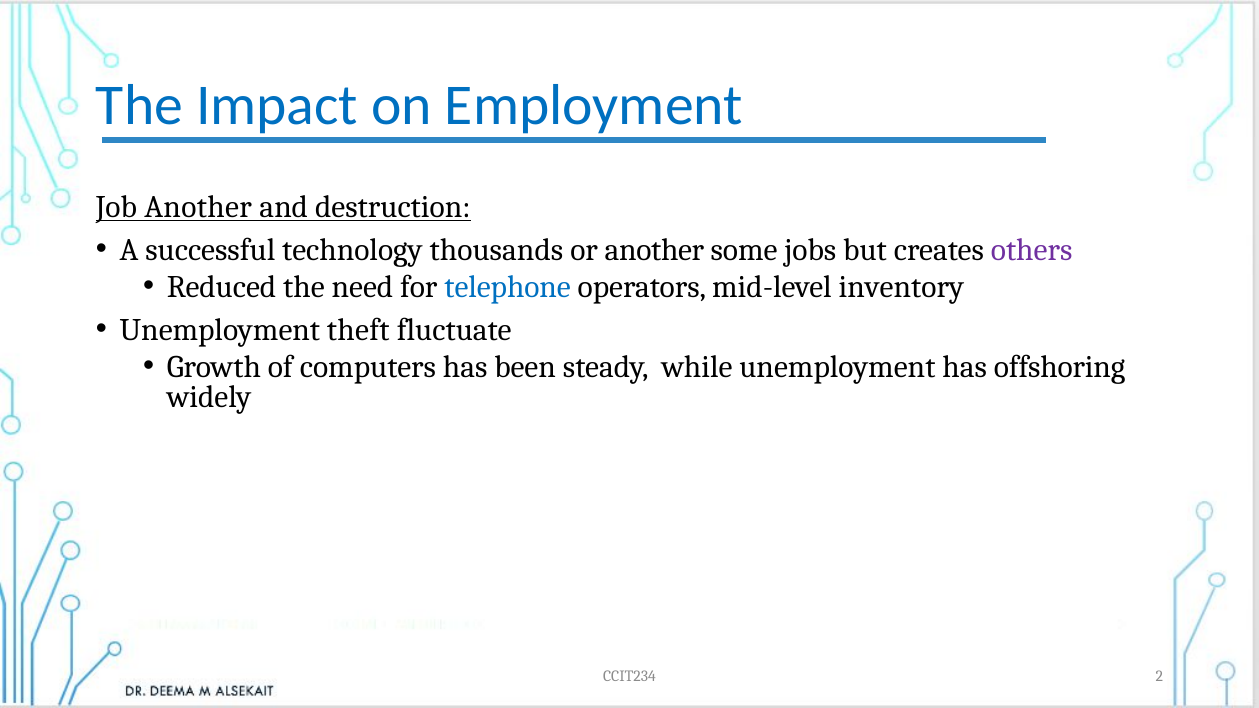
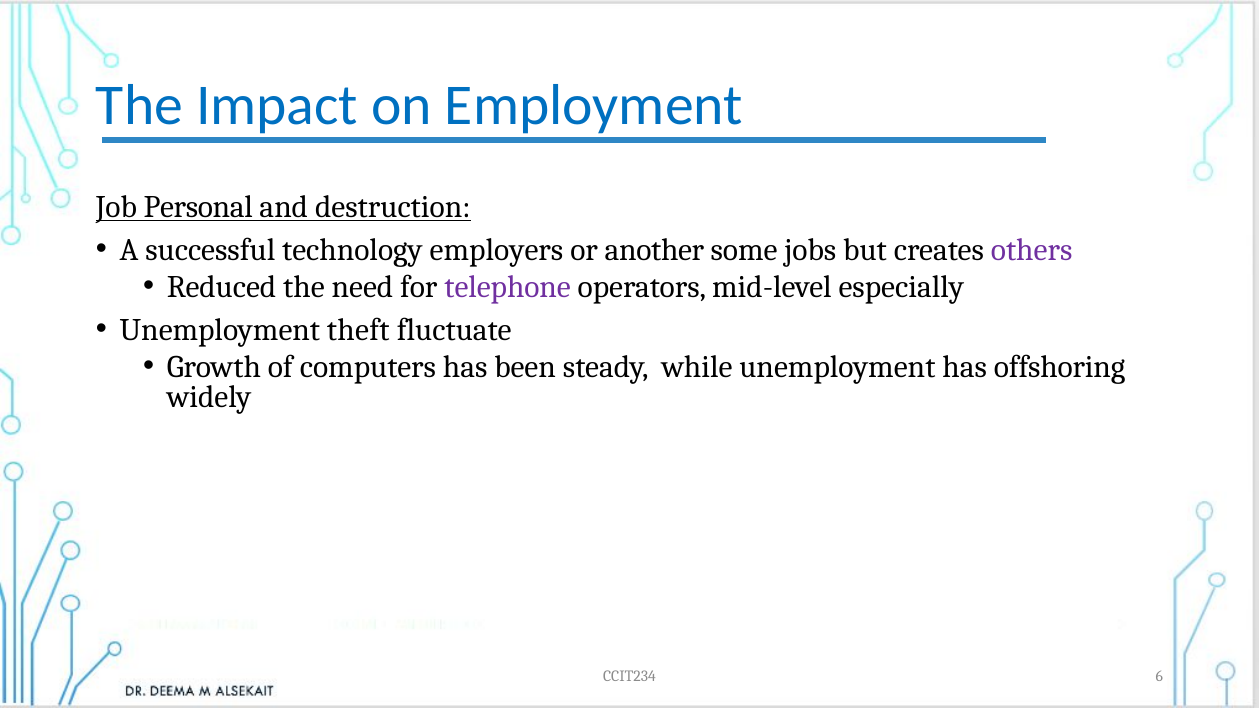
Job Another: Another -> Personal
thousands: thousands -> employers
telephone colour: blue -> purple
inventory: inventory -> especially
2: 2 -> 6
